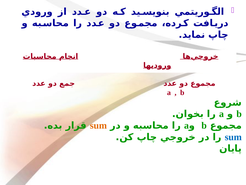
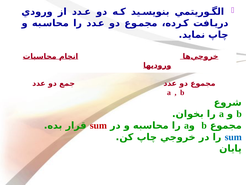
sum at (98, 125) colour: orange -> red
